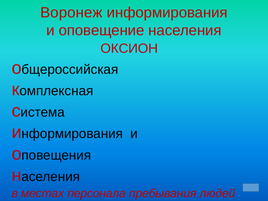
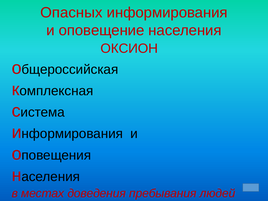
Воронеж: Воронеж -> Опасных
персонала: персонала -> доведения
